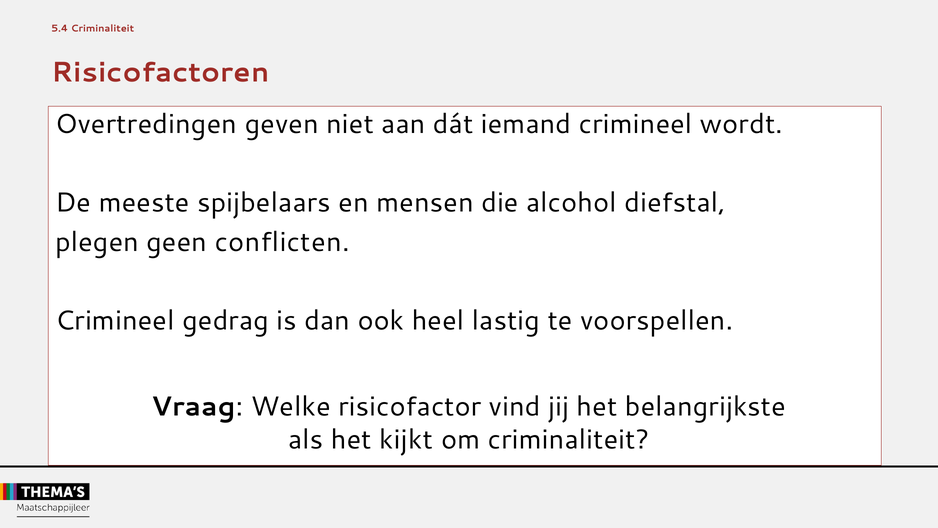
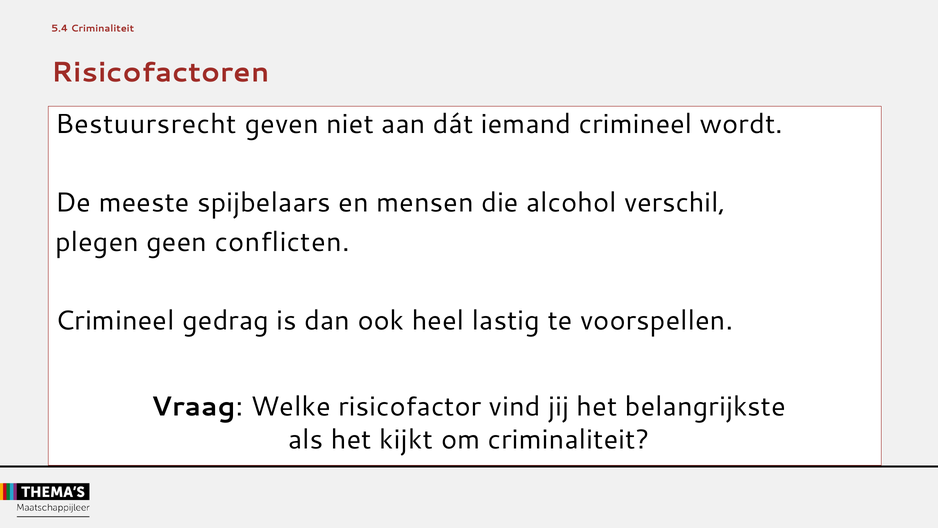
Overtredingen: Overtredingen -> Bestuursrecht
diefstal: diefstal -> verschil
